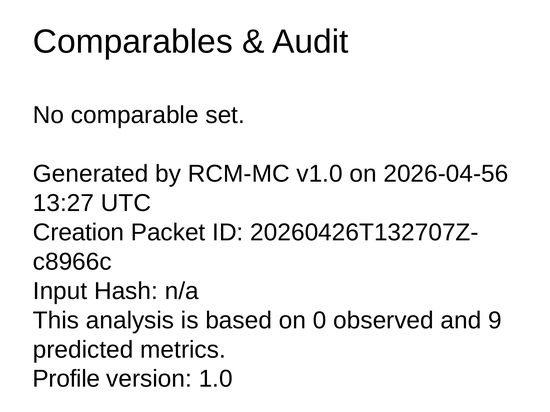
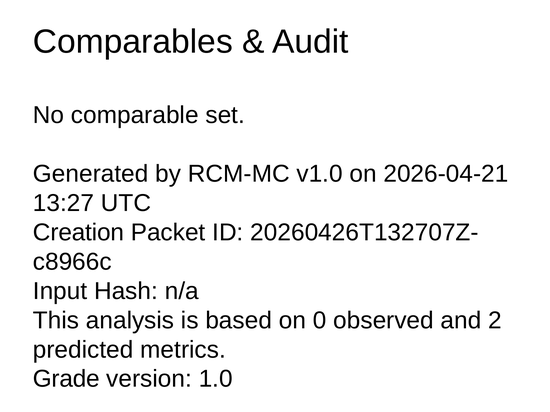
2026-04-56: 2026-04-56 -> 2026-04-21
9: 9 -> 2
Profile: Profile -> Grade
